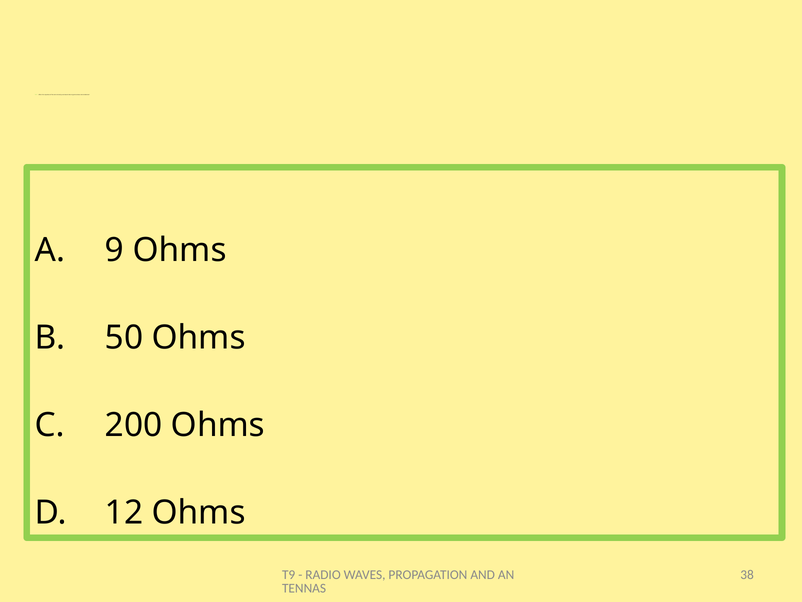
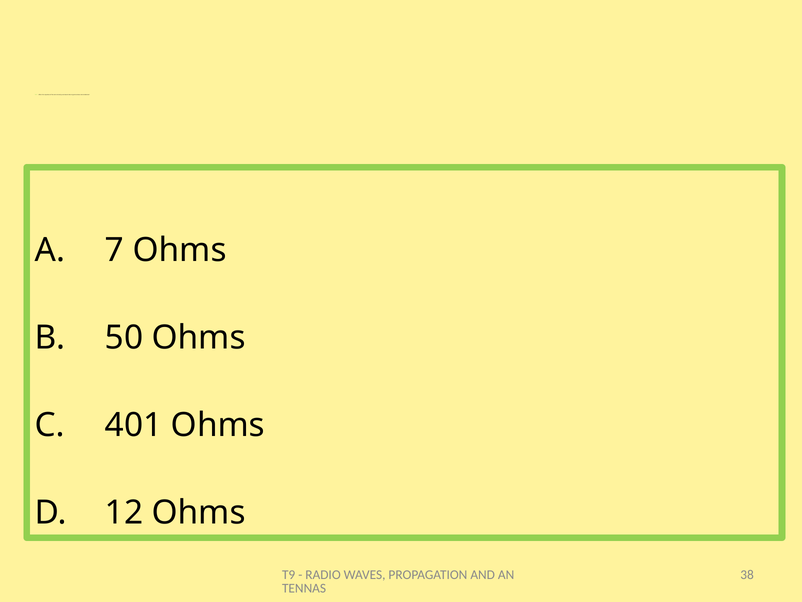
9: 9 -> 7
200: 200 -> 401
